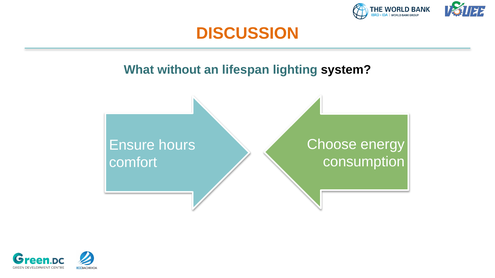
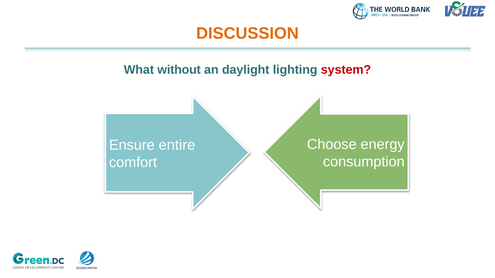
lifespan: lifespan -> daylight
system colour: black -> red
hours: hours -> entire
